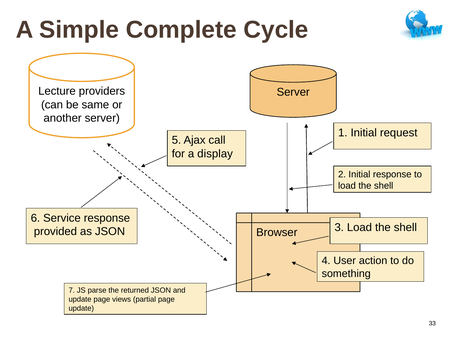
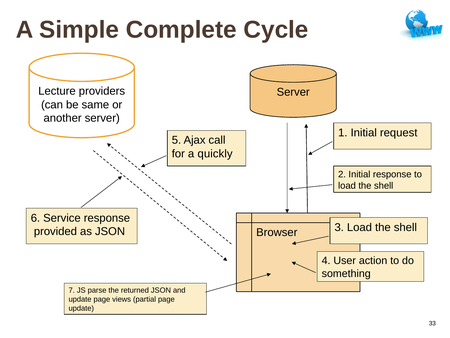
display: display -> quickly
